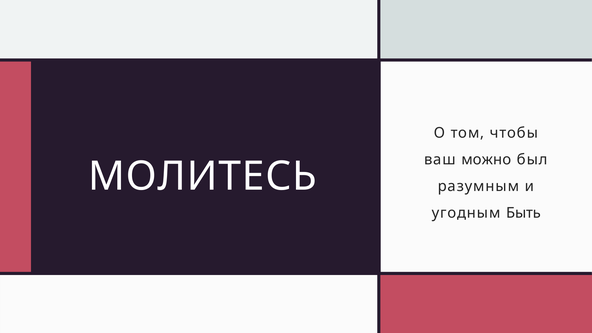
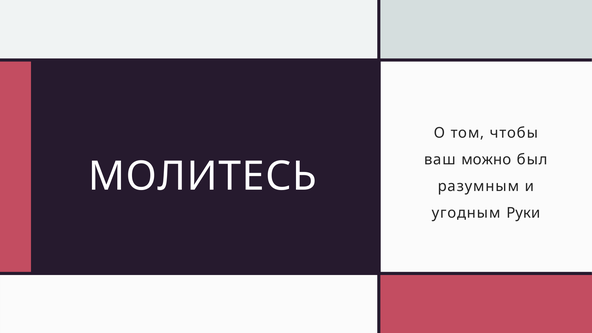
Быть: Быть -> Руки
